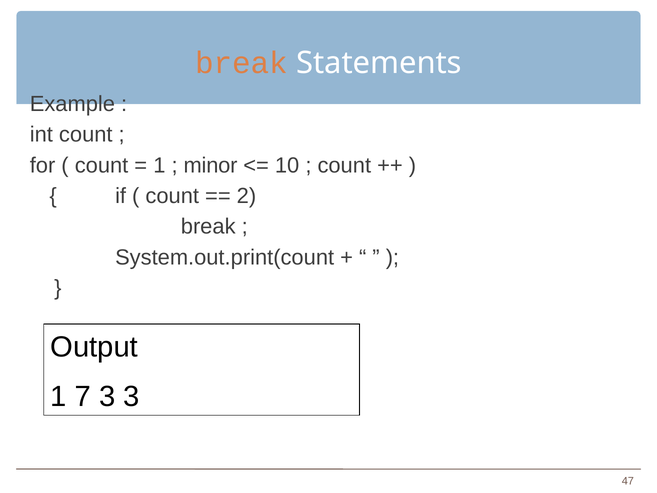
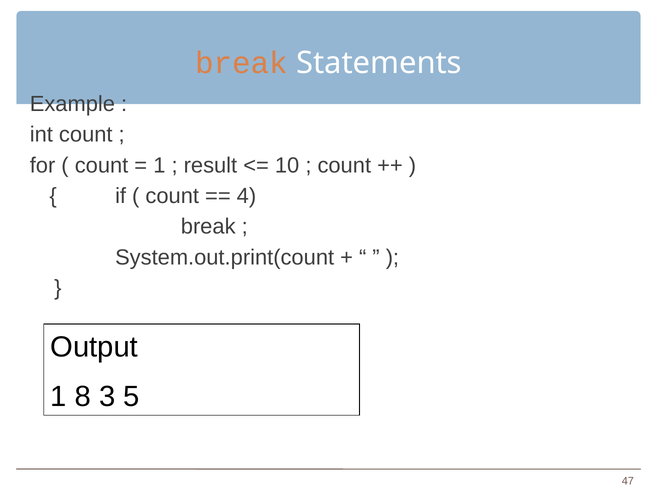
minor: minor -> result
2: 2 -> 4
7: 7 -> 8
3 3: 3 -> 5
